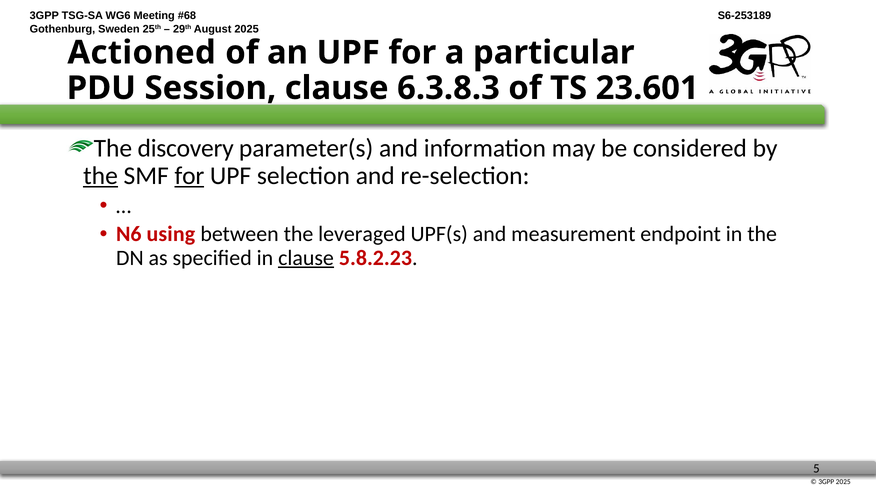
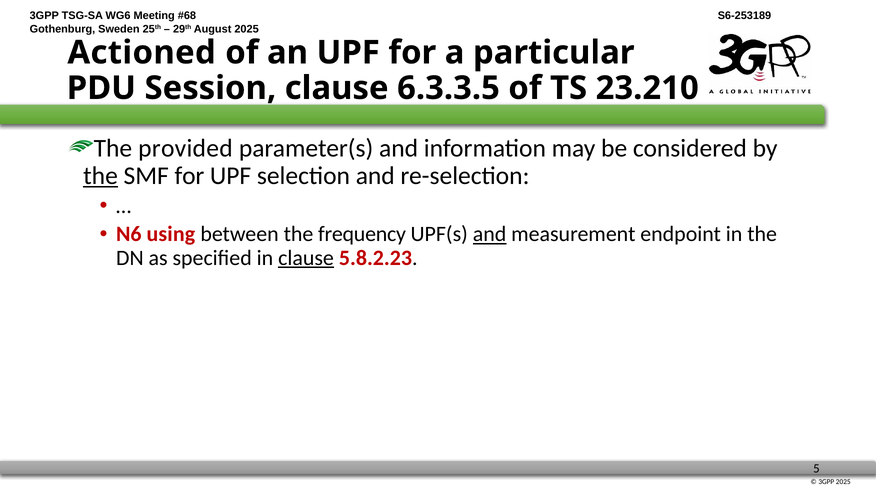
6.3.8.3: 6.3.8.3 -> 6.3.3.5
23.601: 23.601 -> 23.210
discovery: discovery -> provided
for at (190, 176) underline: present -> none
leveraged: leveraged -> frequency
and at (490, 234) underline: none -> present
